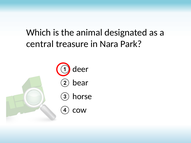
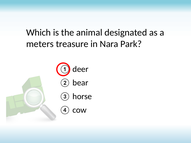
central: central -> meters
